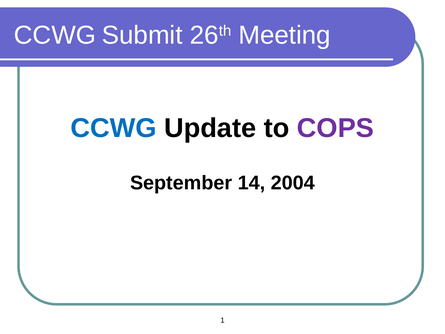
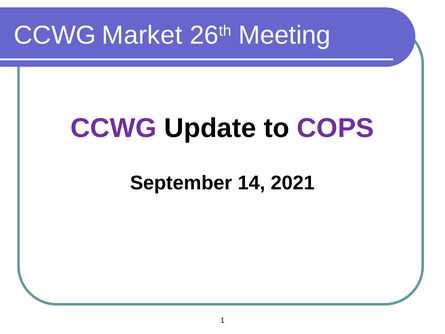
Submit: Submit -> Market
CCWG at (114, 128) colour: blue -> purple
2004: 2004 -> 2021
